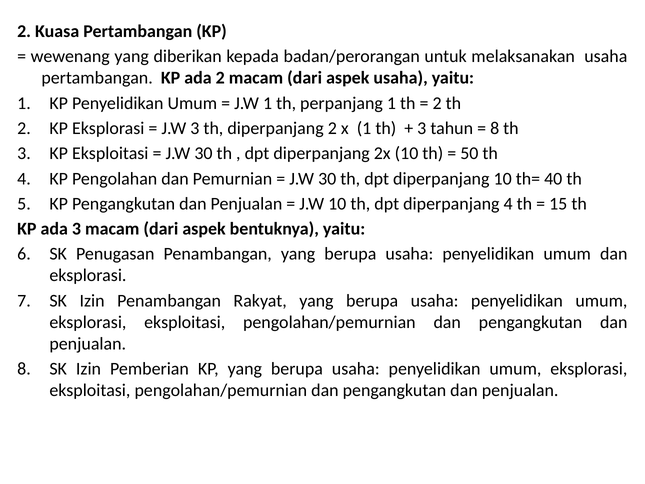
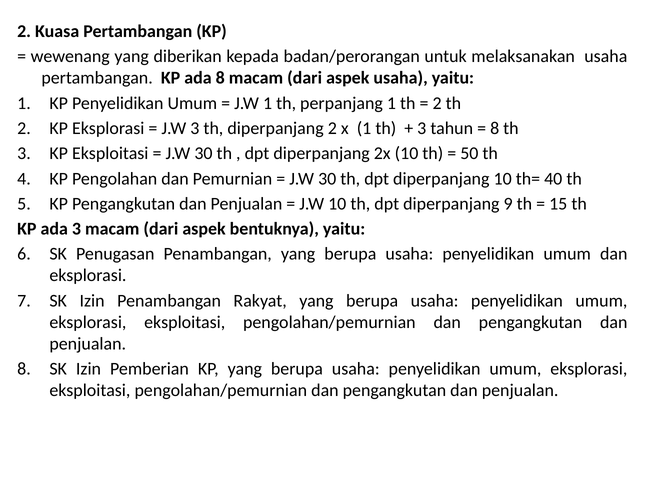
ada 2: 2 -> 8
diperpanjang 4: 4 -> 9
